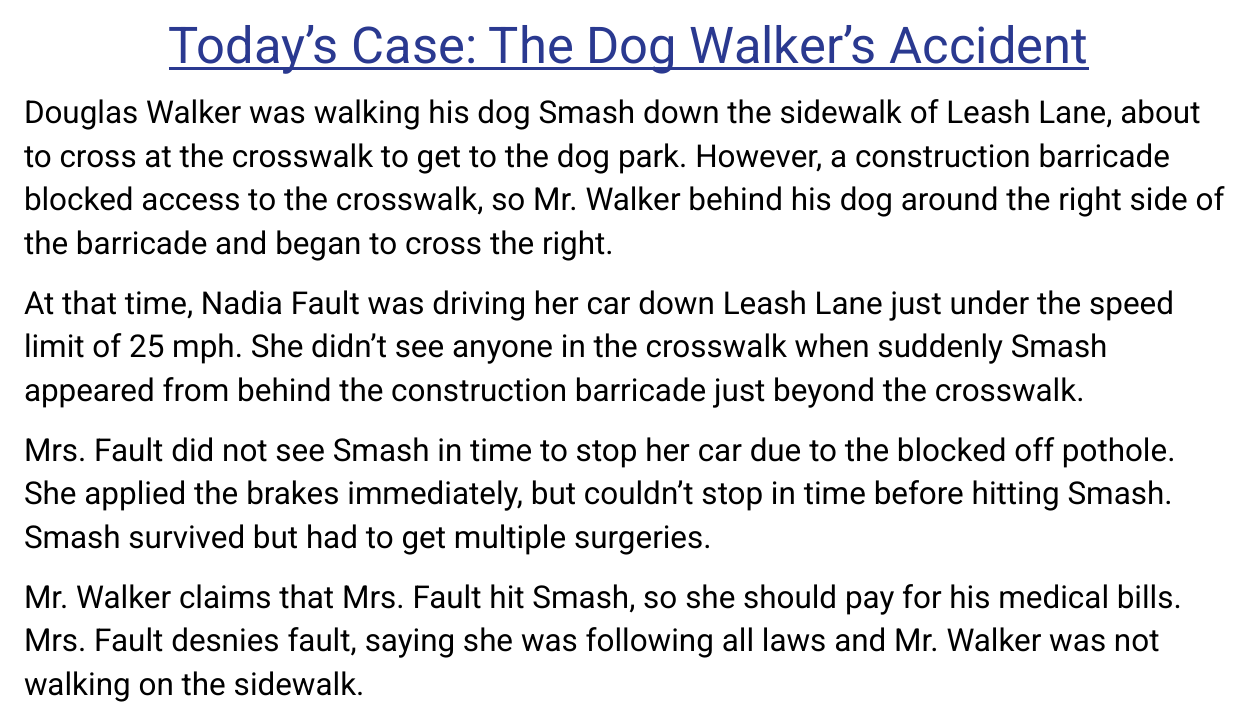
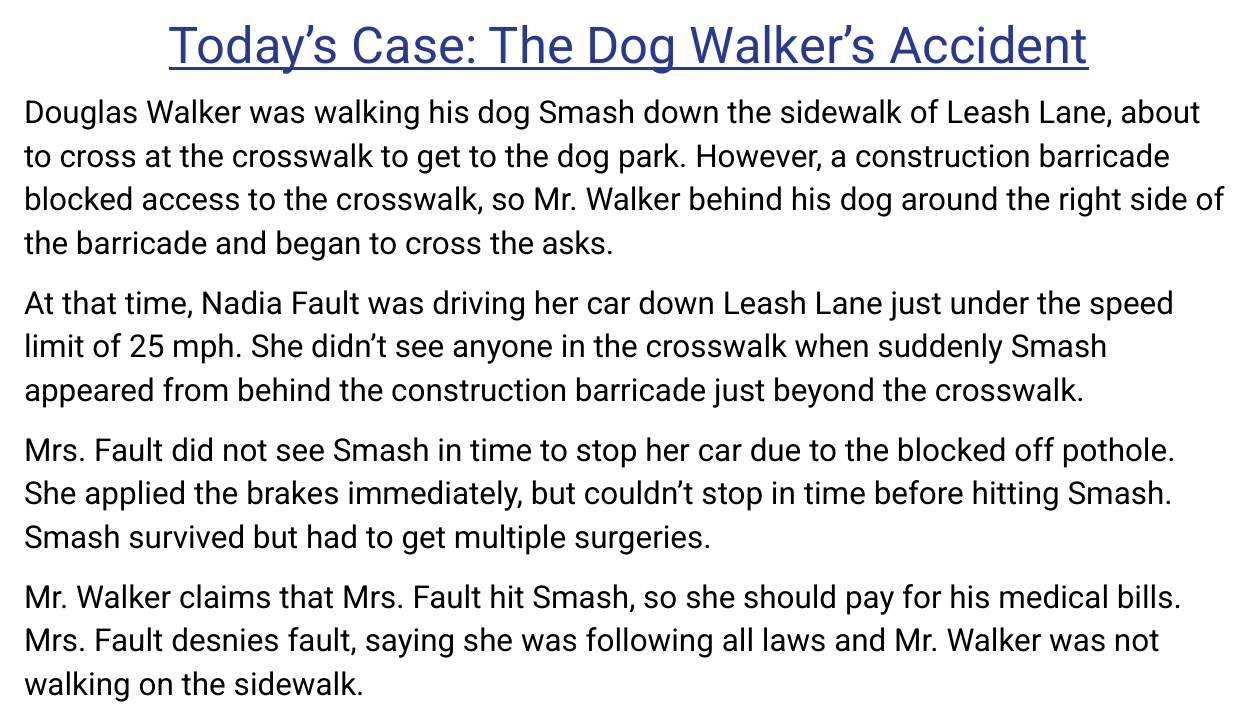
cross the right: right -> asks
